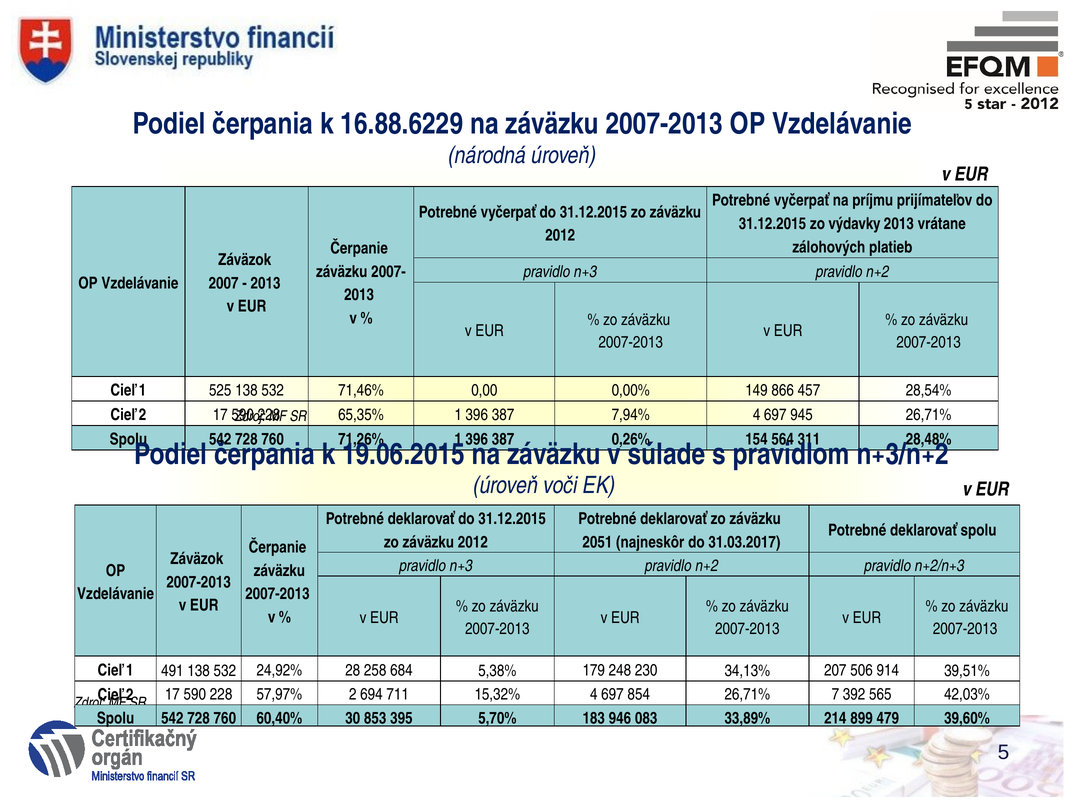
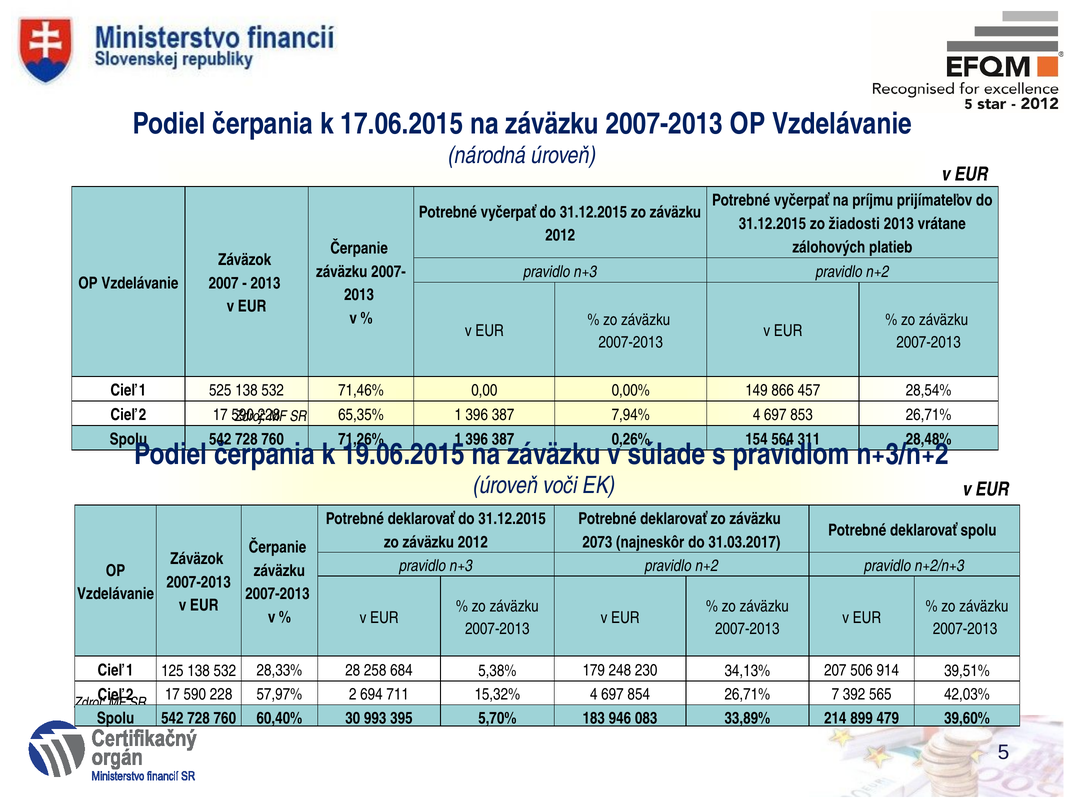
16.88.6229: 16.88.6229 -> 17.06.2015
výdavky: výdavky -> žiadosti
945: 945 -> 853
2051: 2051 -> 2073
491: 491 -> 125
24,92%: 24,92% -> 28,33%
853: 853 -> 993
